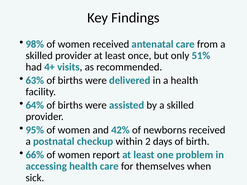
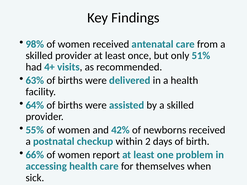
95%: 95% -> 55%
